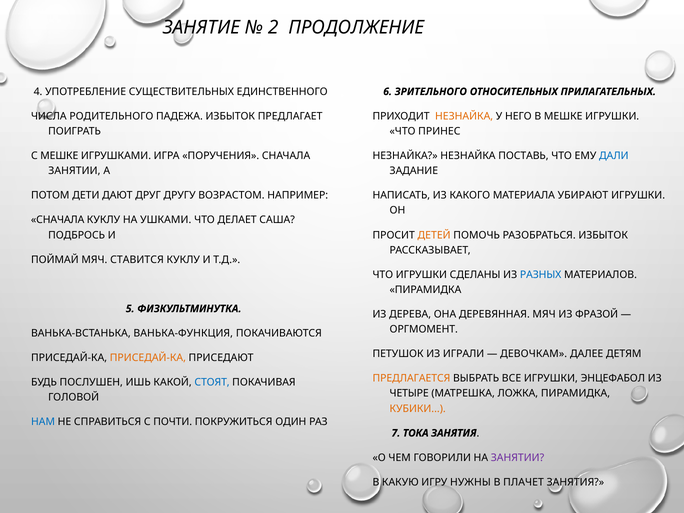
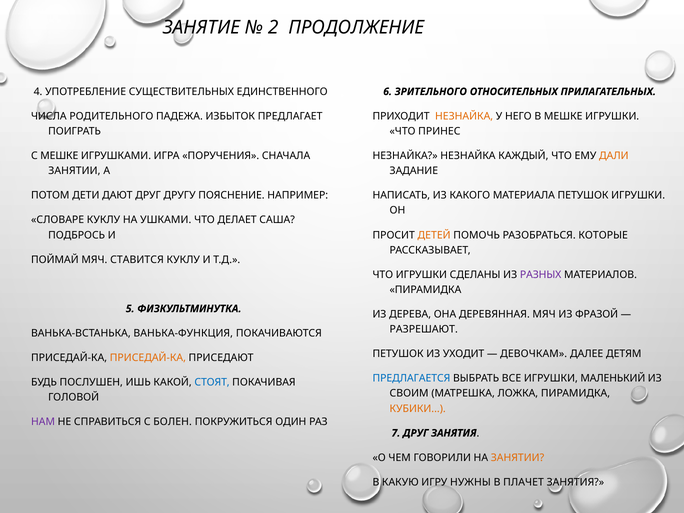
ПОСТАВЬ: ПОСТАВЬ -> КАЖДЫЙ
ДАЛИ colour: blue -> orange
ВОЗРАСТОМ: ВОЗРАСТОМ -> ПОЯСНЕНИЕ
МАТЕРИАЛА УБИРАЮТ: УБИРАЮТ -> ПЕТУШОК
СНАЧАЛА at (58, 220): СНАЧАЛА -> СЛОВАРЕ
РАЗОБРАТЬСЯ ИЗБЫТОК: ИЗБЫТОК -> КОТОРЫЕ
РАЗНЫХ colour: blue -> purple
ОРГМОМЕНТ: ОРГМОМЕНТ -> РАЗРЕШАЮТ
ИГРАЛИ: ИГРАЛИ -> УХОДИТ
ПРЕДЛАГАЕТСЯ colour: orange -> blue
ЭНЦЕФАБОЛ: ЭНЦЕФАБОЛ -> МАЛЕНЬКИЙ
ЧЕТЫРЕ: ЧЕТЫРЕ -> СВОИМ
НАМ colour: blue -> purple
ПОЧТИ: ПОЧТИ -> БОЛЕН
7 ТОКА: ТОКА -> ДРУГ
ЗАНЯТИИ at (517, 458) colour: purple -> orange
